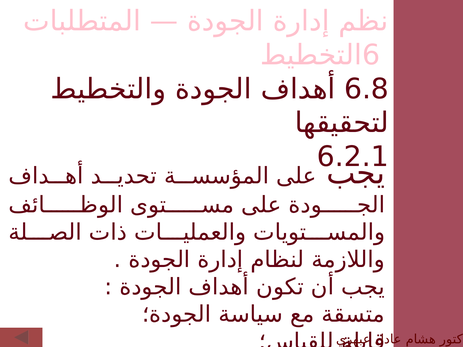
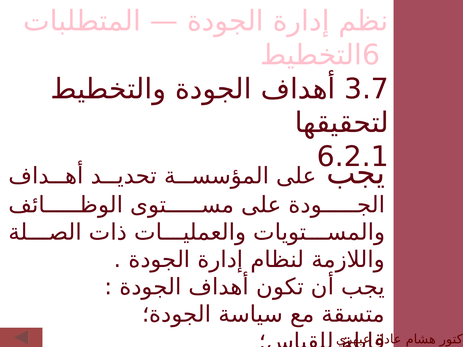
6.8: 6.8 -> 3.7
